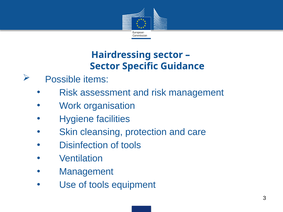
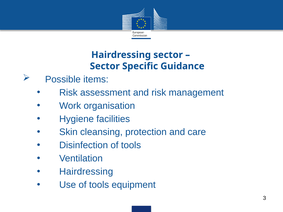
Management at (86, 172): Management -> Hairdressing
